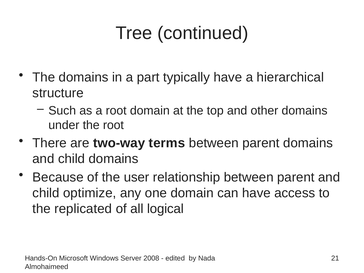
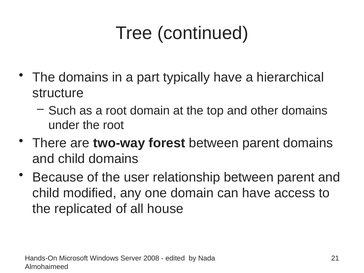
terms: terms -> forest
optimize: optimize -> modified
logical: logical -> house
